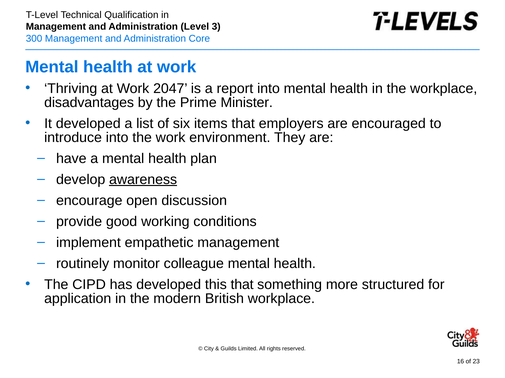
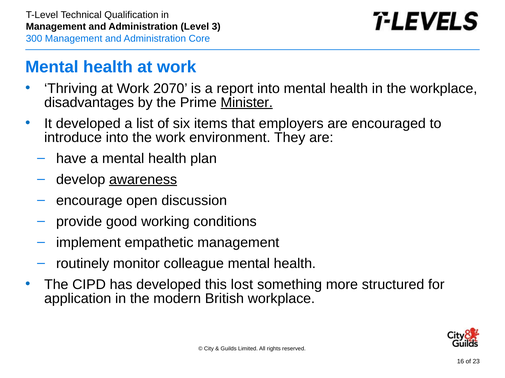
2047: 2047 -> 2070
Minister underline: none -> present
this that: that -> lost
